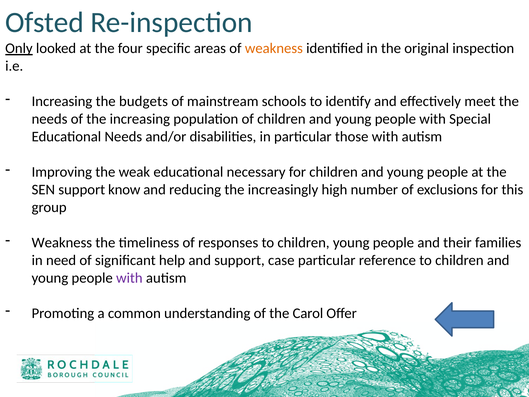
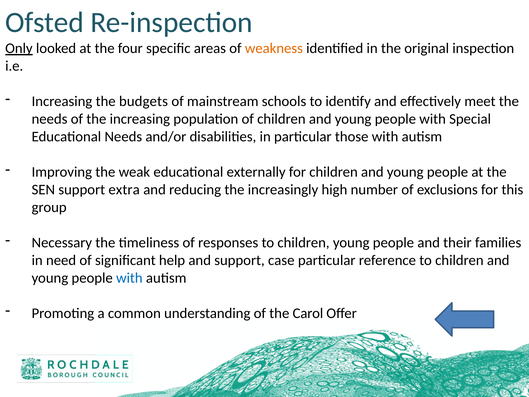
necessary: necessary -> externally
know: know -> extra
Weakness at (62, 242): Weakness -> Necessary
with at (129, 278) colour: purple -> blue
